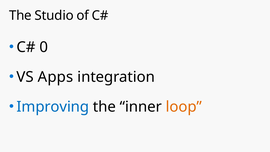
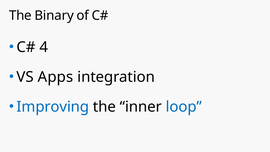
Studio: Studio -> Binary
0: 0 -> 4
loop colour: orange -> blue
